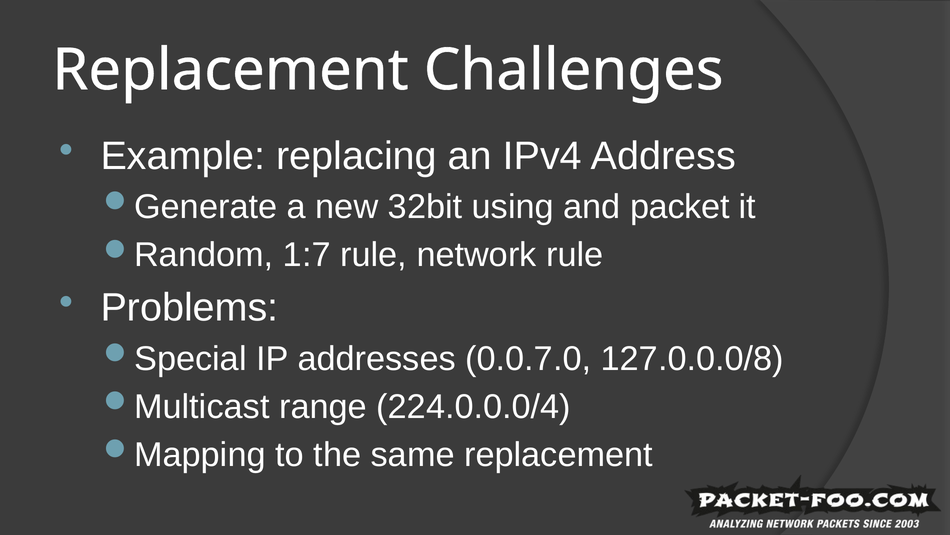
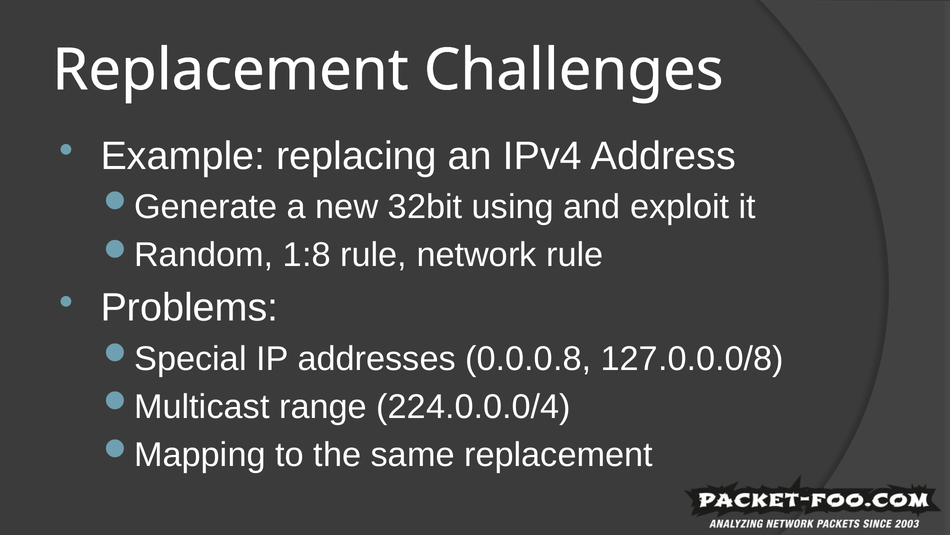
packet: packet -> exploit
1:7: 1:7 -> 1:8
0.0.7.0: 0.0.7.0 -> 0.0.0.8
